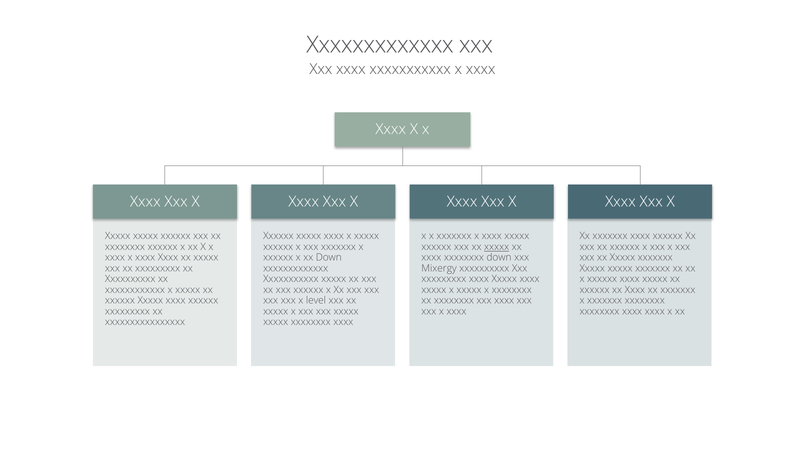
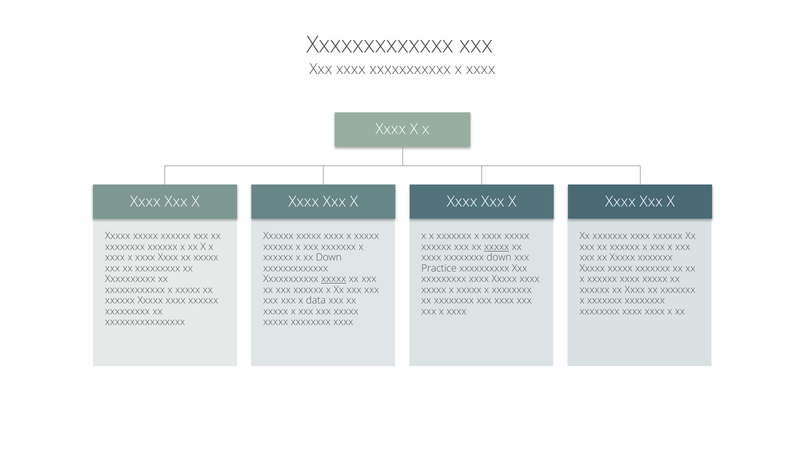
Mixergy: Mixergy -> Practice
xxxxx at (334, 279) underline: none -> present
level: level -> data
